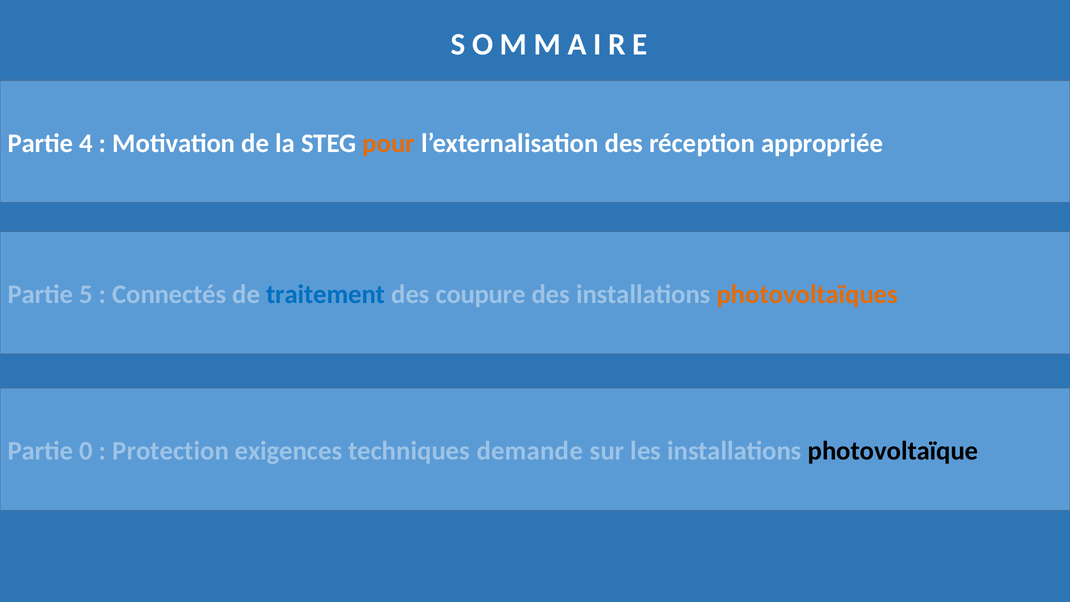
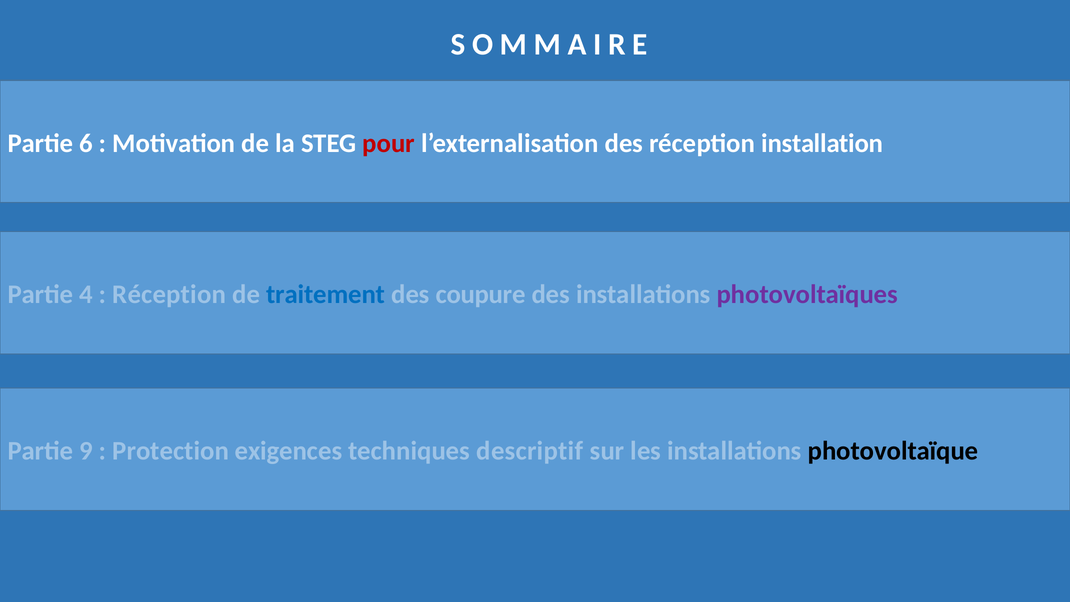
4: 4 -> 6
pour colour: orange -> red
appropriée: appropriée -> installation
5: 5 -> 4
Connectés at (169, 295): Connectés -> Réception
photovoltaïques colour: orange -> purple
0: 0 -> 9
demande: demande -> descriptif
